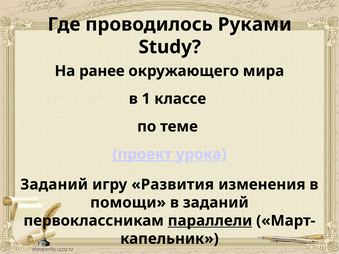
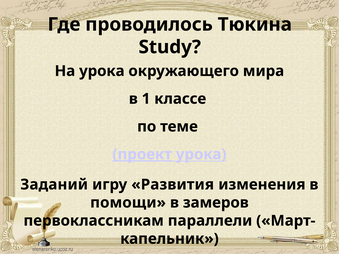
Руками: Руками -> Тюкина
На ранее: ранее -> урока
в заданий: заданий -> замеров
параллели underline: present -> none
